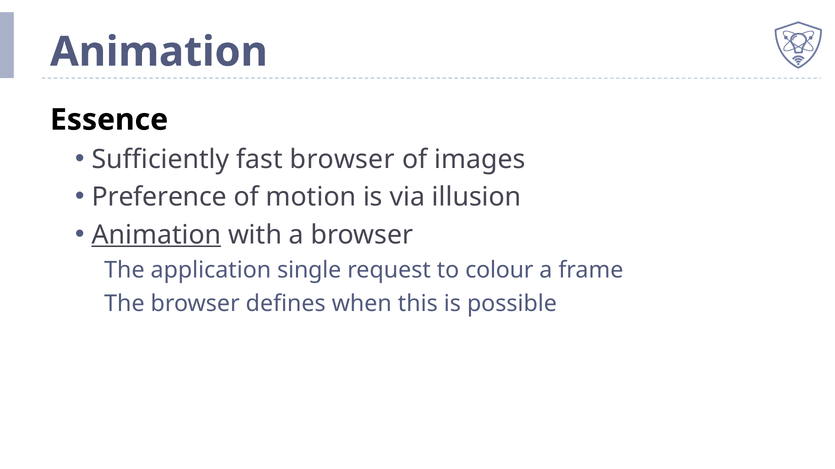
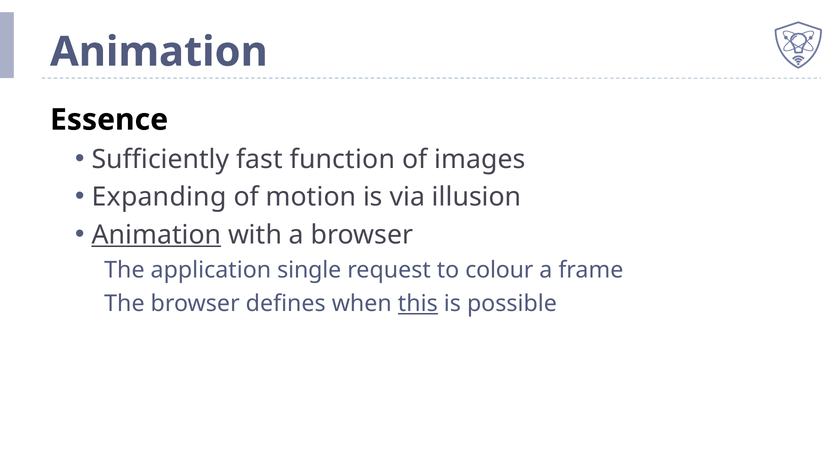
fast browser: browser -> function
Preference: Preference -> Expanding
this underline: none -> present
